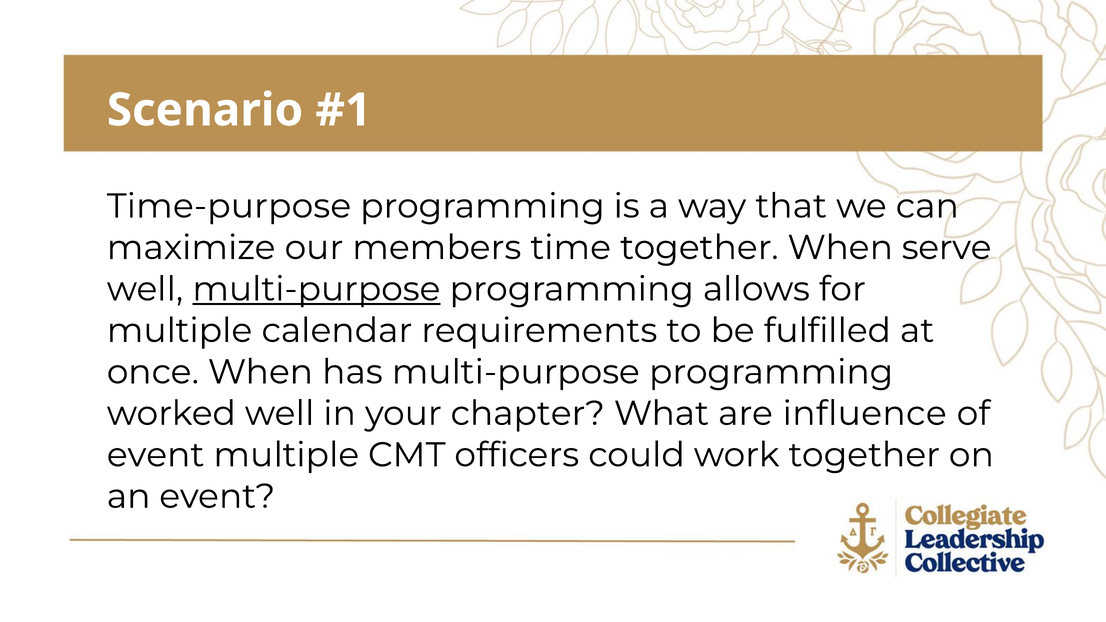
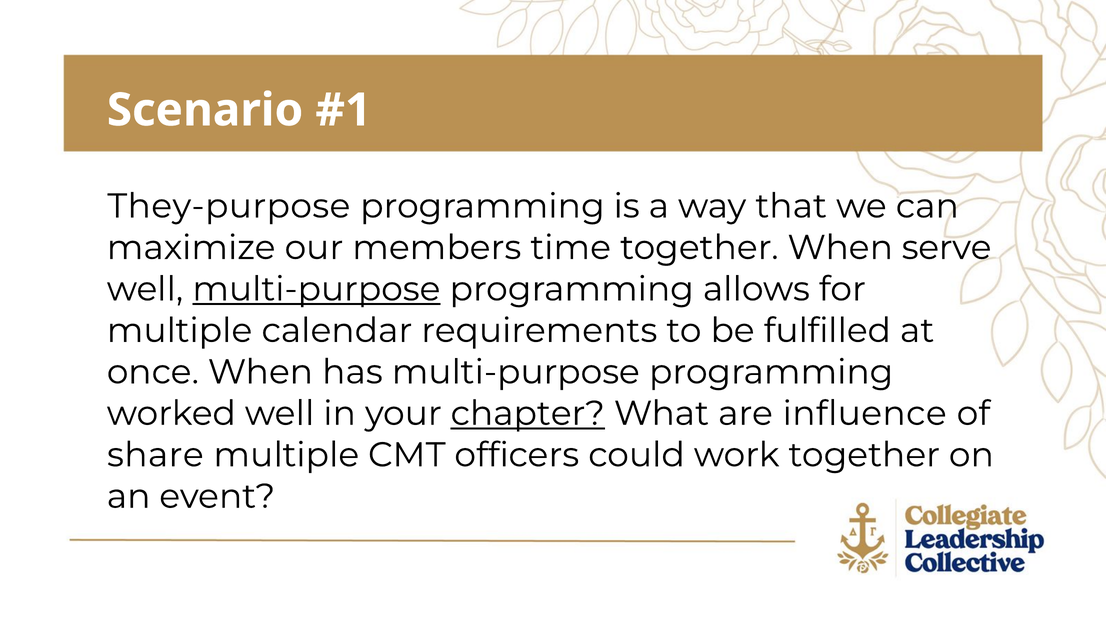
Time-purpose: Time-purpose -> They-purpose
chapter underline: none -> present
event at (156, 455): event -> share
